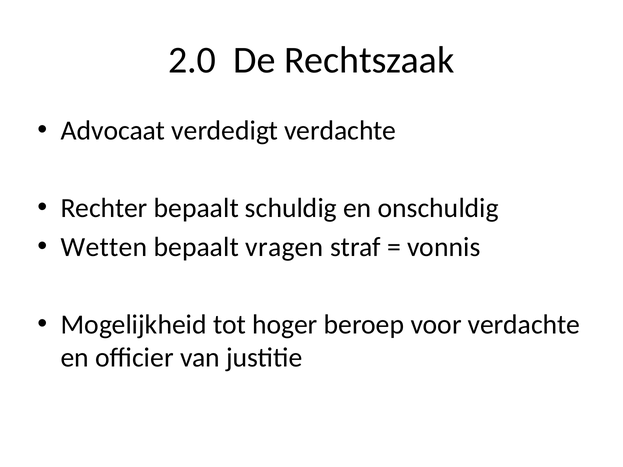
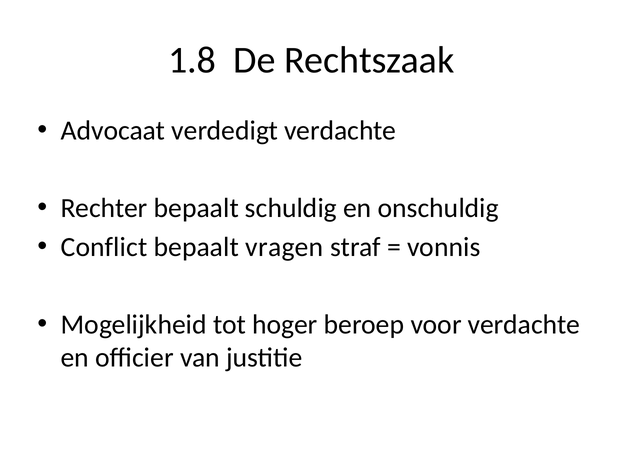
2.0: 2.0 -> 1.8
Wetten: Wetten -> Conflict
